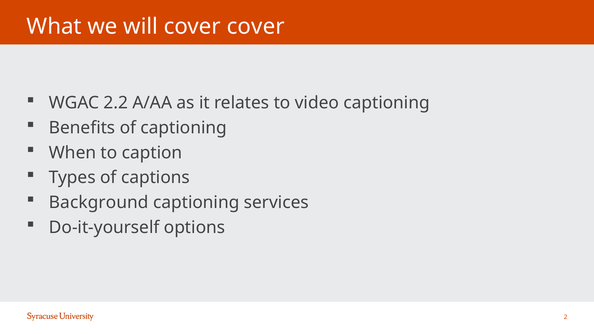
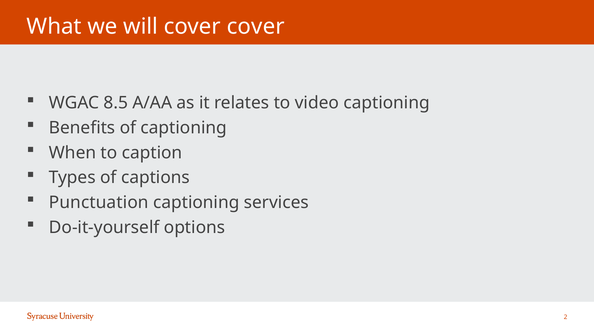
2.2: 2.2 -> 8.5
Background: Background -> Punctuation
